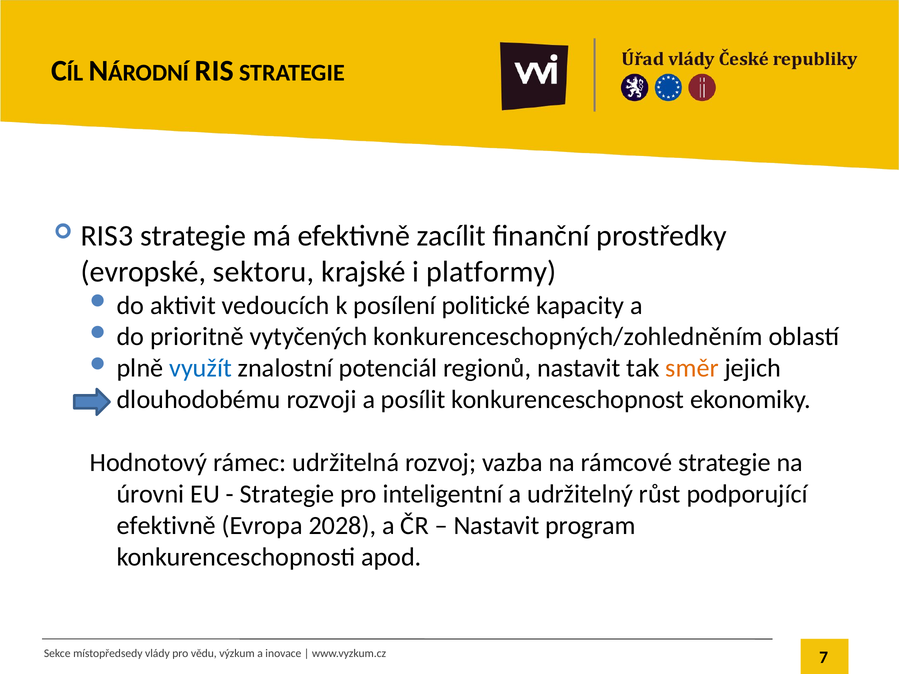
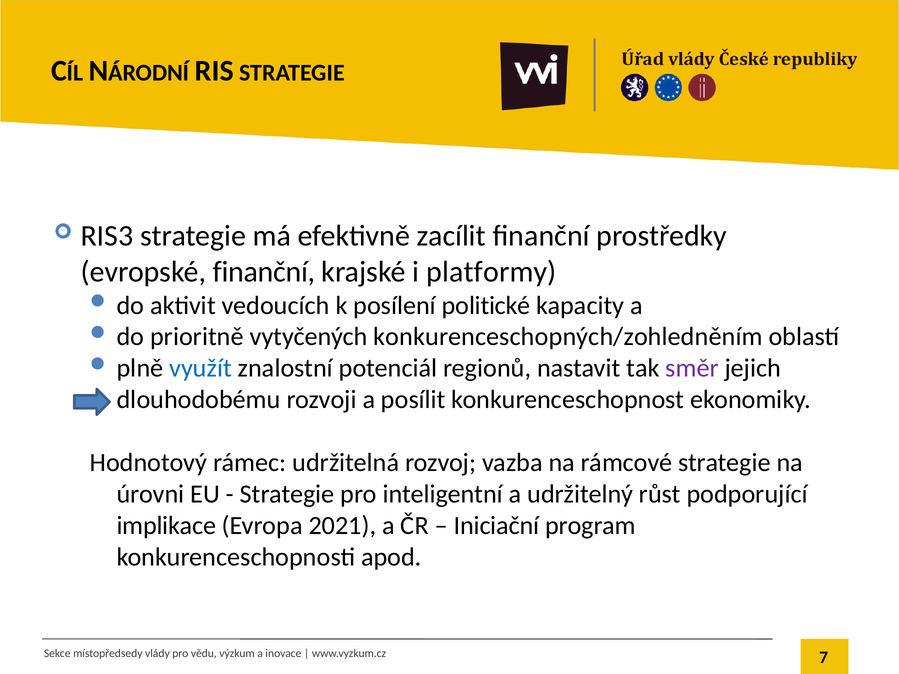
evropské sektoru: sektoru -> finanční
směr colour: orange -> purple
efektivně at (166, 526): efektivně -> implikace
2028: 2028 -> 2021
Nastavit at (496, 526): Nastavit -> Iniciační
